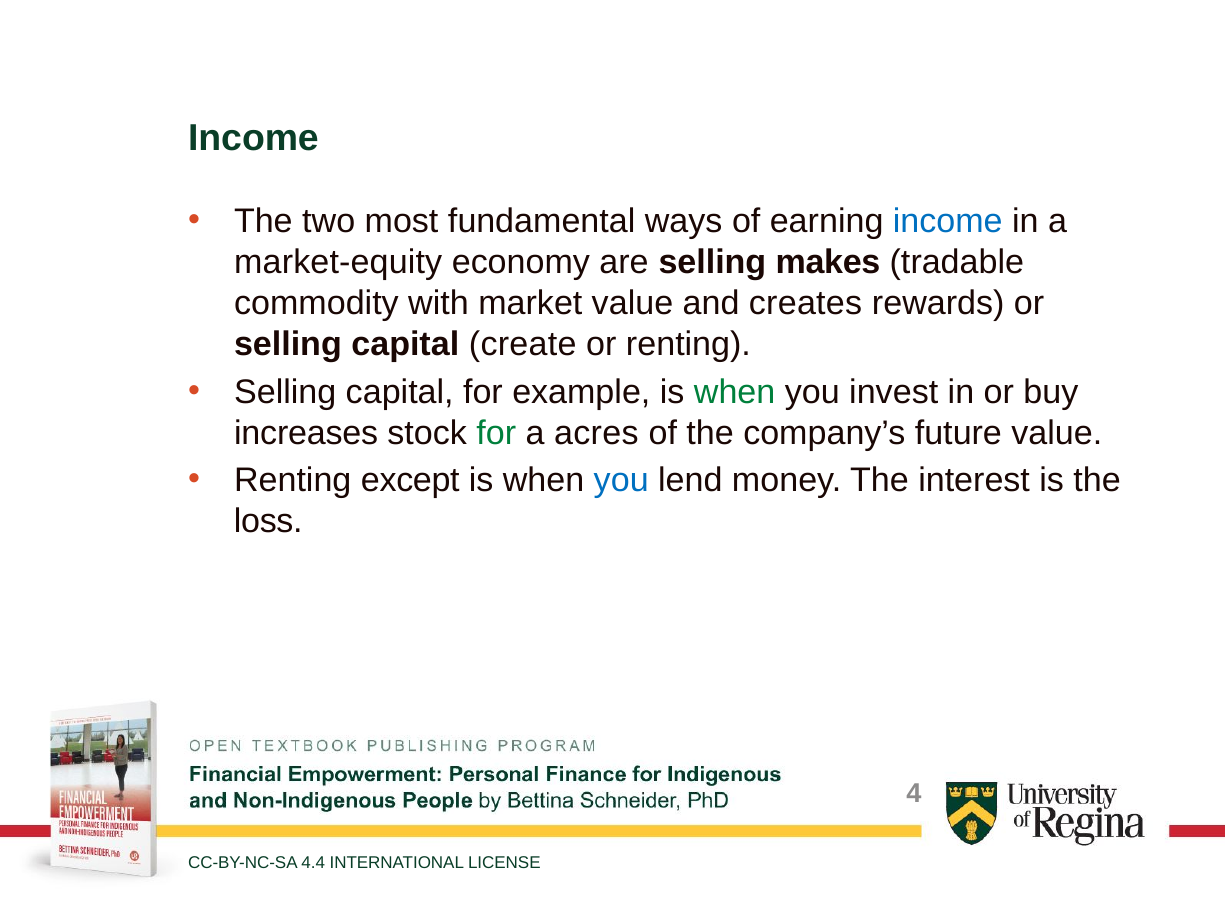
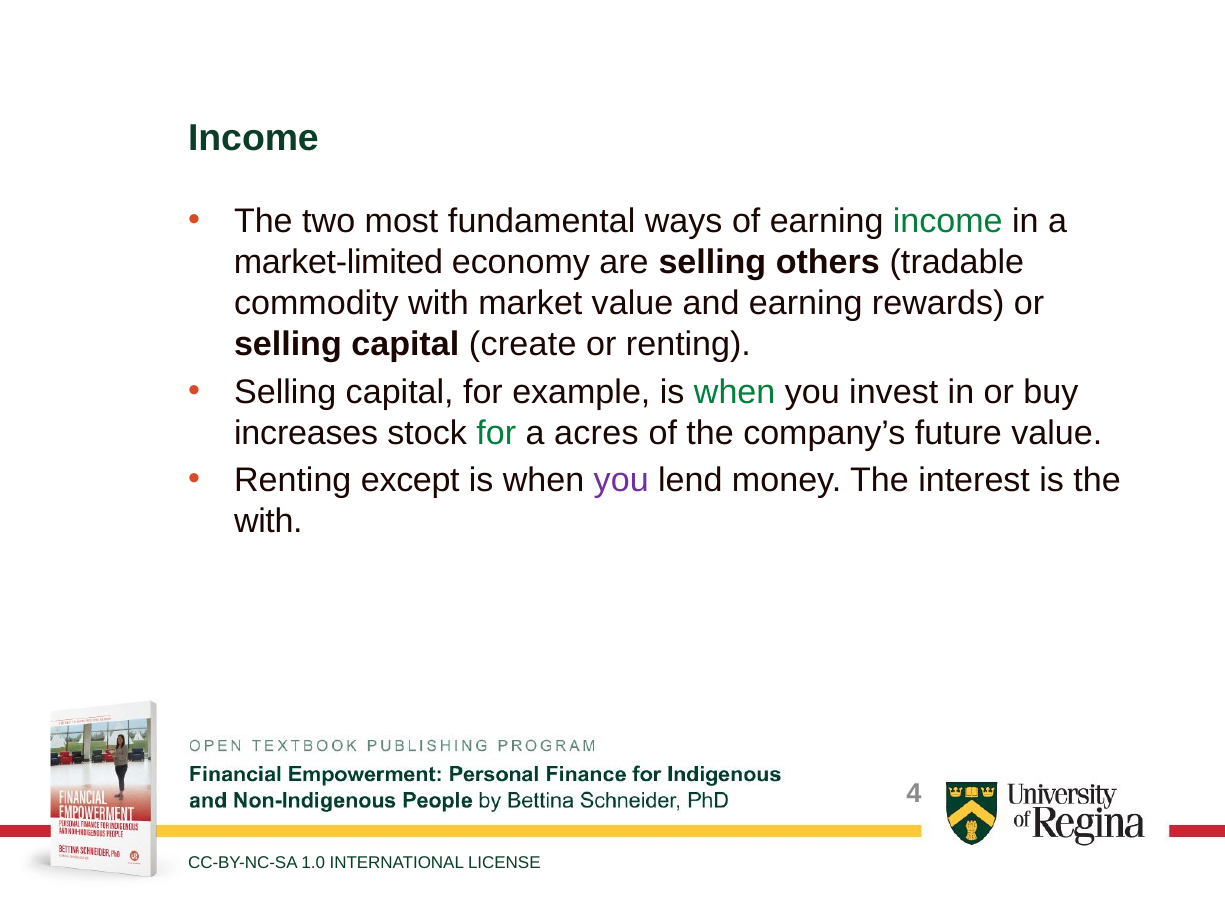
income at (948, 221) colour: blue -> green
market-equity: market-equity -> market-limited
makes: makes -> others
and creates: creates -> earning
you at (621, 480) colour: blue -> purple
loss at (268, 521): loss -> with
4.4: 4.4 -> 1.0
